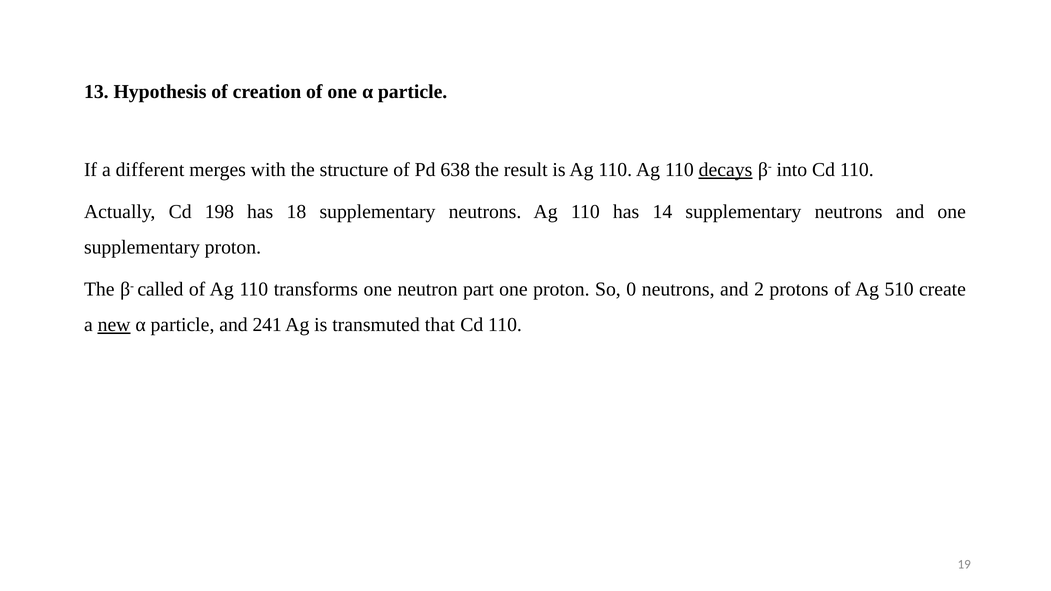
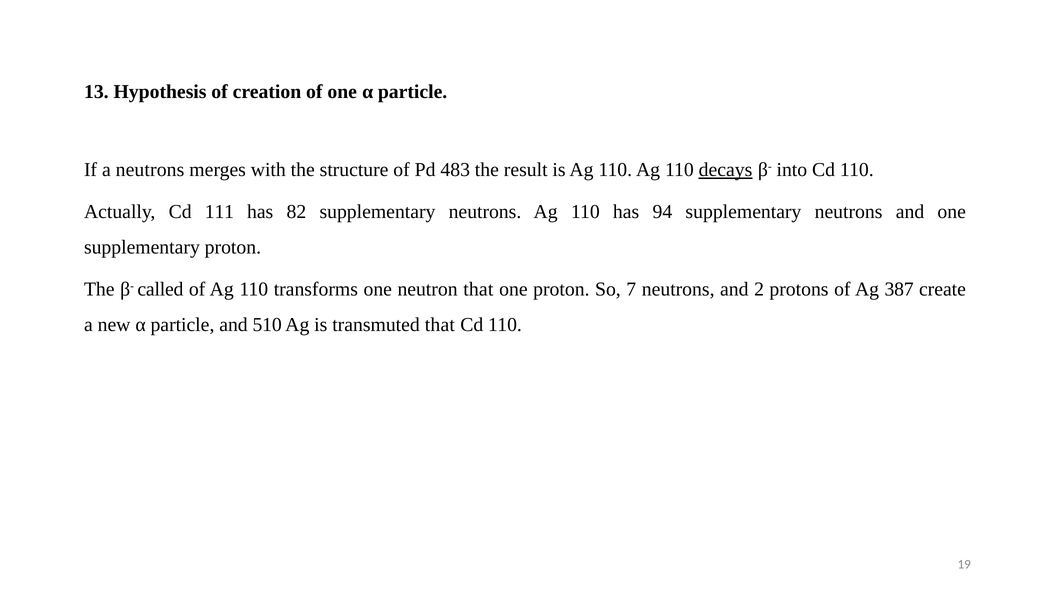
a different: different -> neutrons
638: 638 -> 483
198: 198 -> 111
18: 18 -> 82
14: 14 -> 94
neutron part: part -> that
0: 0 -> 7
510: 510 -> 387
new underline: present -> none
241: 241 -> 510
